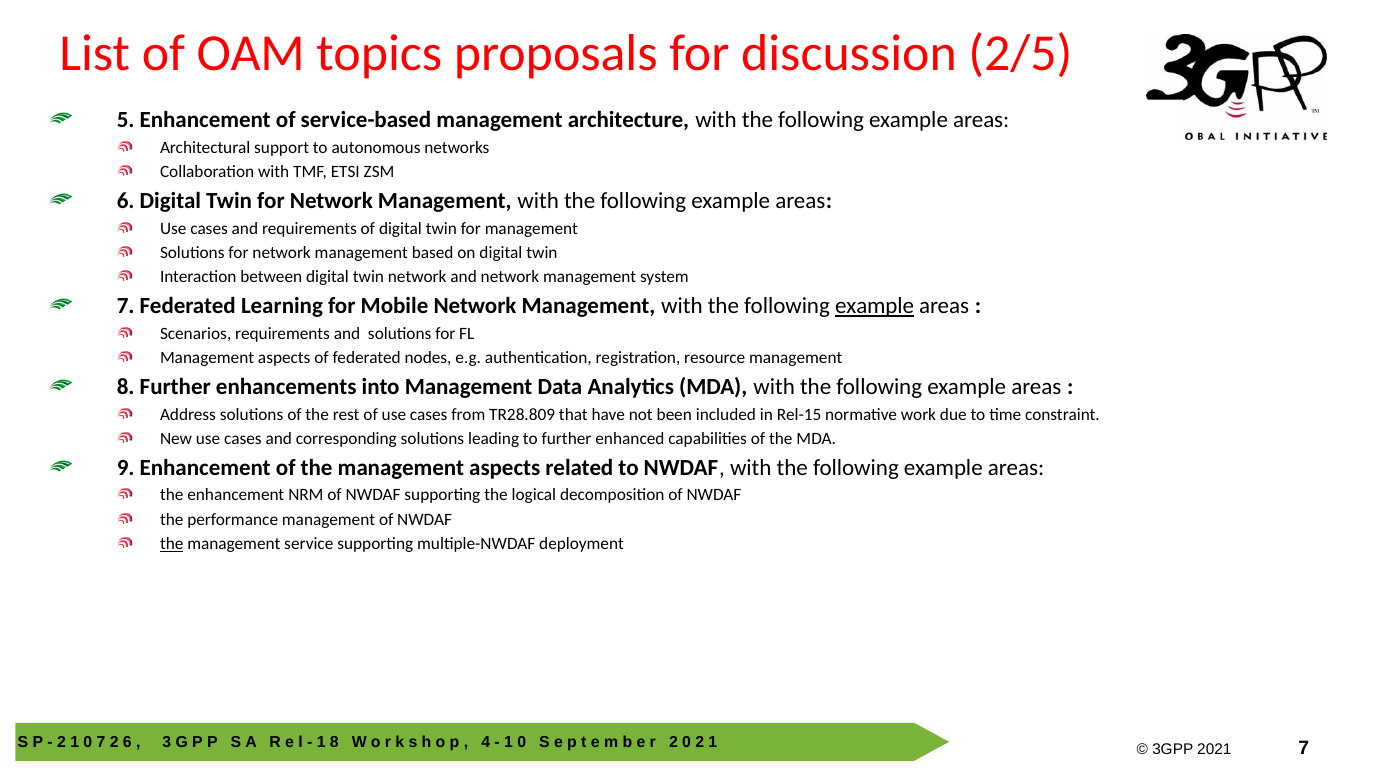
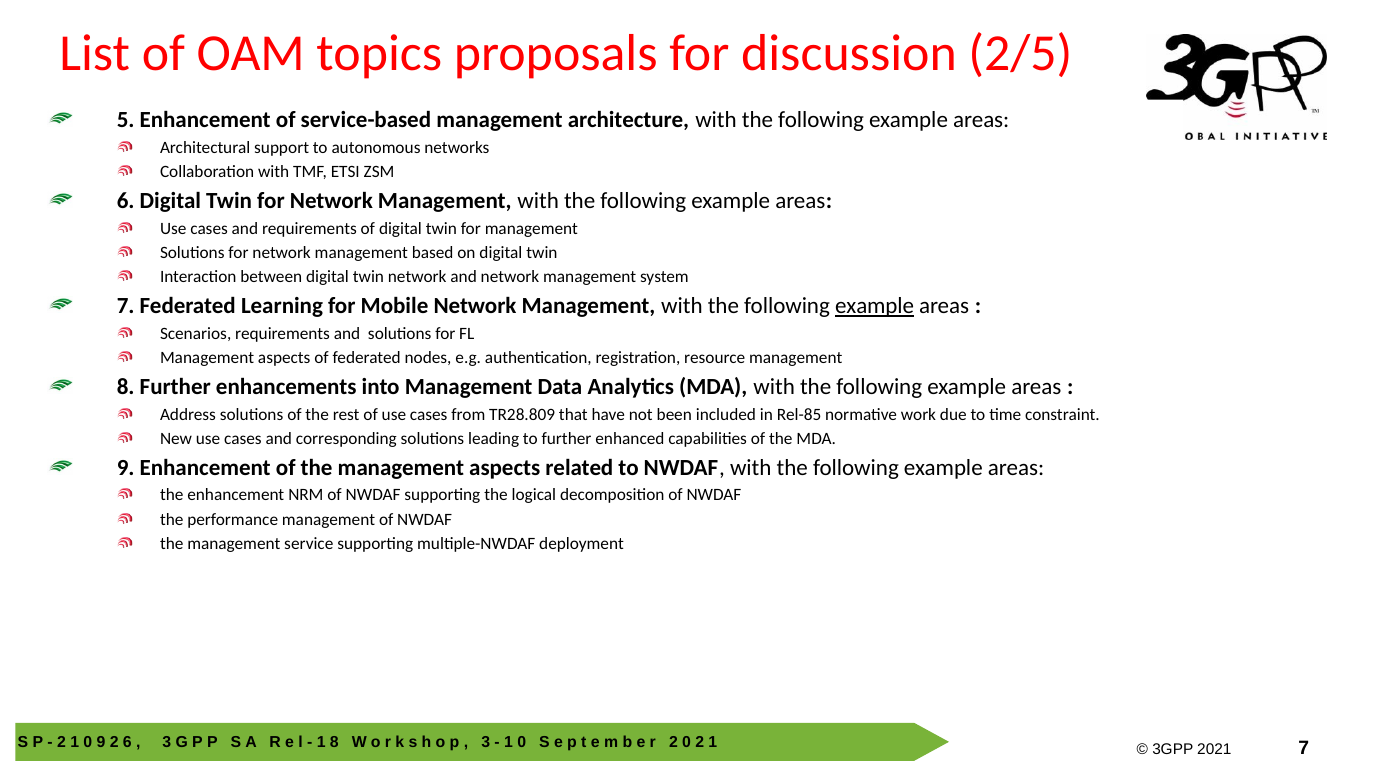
Rel-15: Rel-15 -> Rel-85
the at (172, 543) underline: present -> none
7 at (101, 742): 7 -> 9
4 at (486, 742): 4 -> 3
